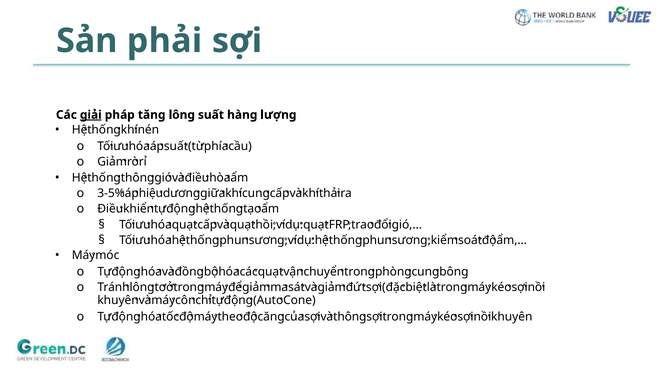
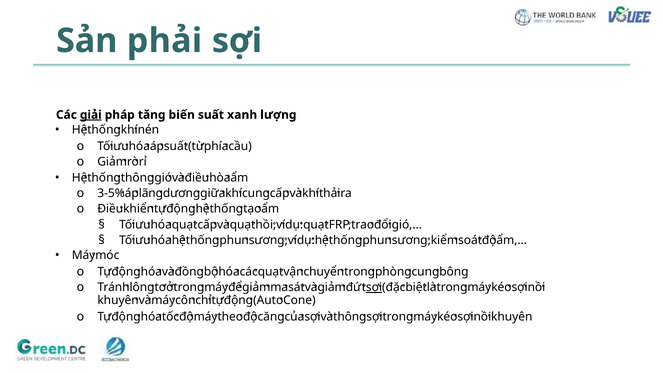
tăng lông: lông -> biến
hàng: hàng -> xanh
hiệu: hiệu -> lãng
sợi at (374, 287) underline: none -> present
